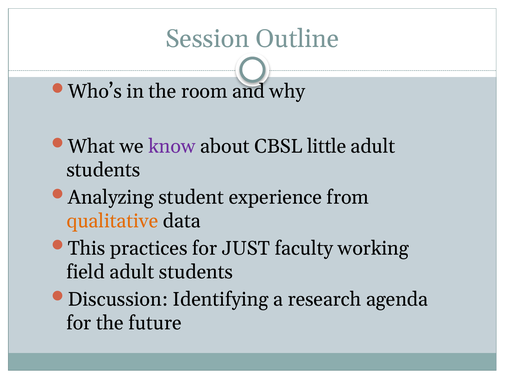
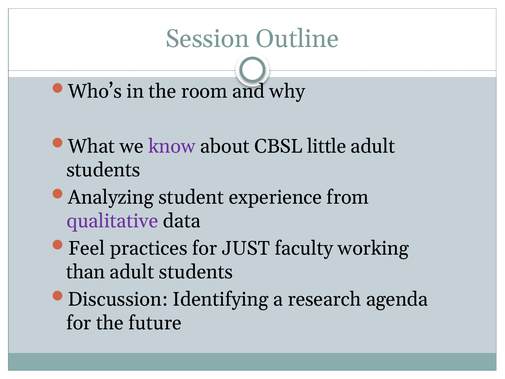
qualitative colour: orange -> purple
This: This -> Feel
field: field -> than
